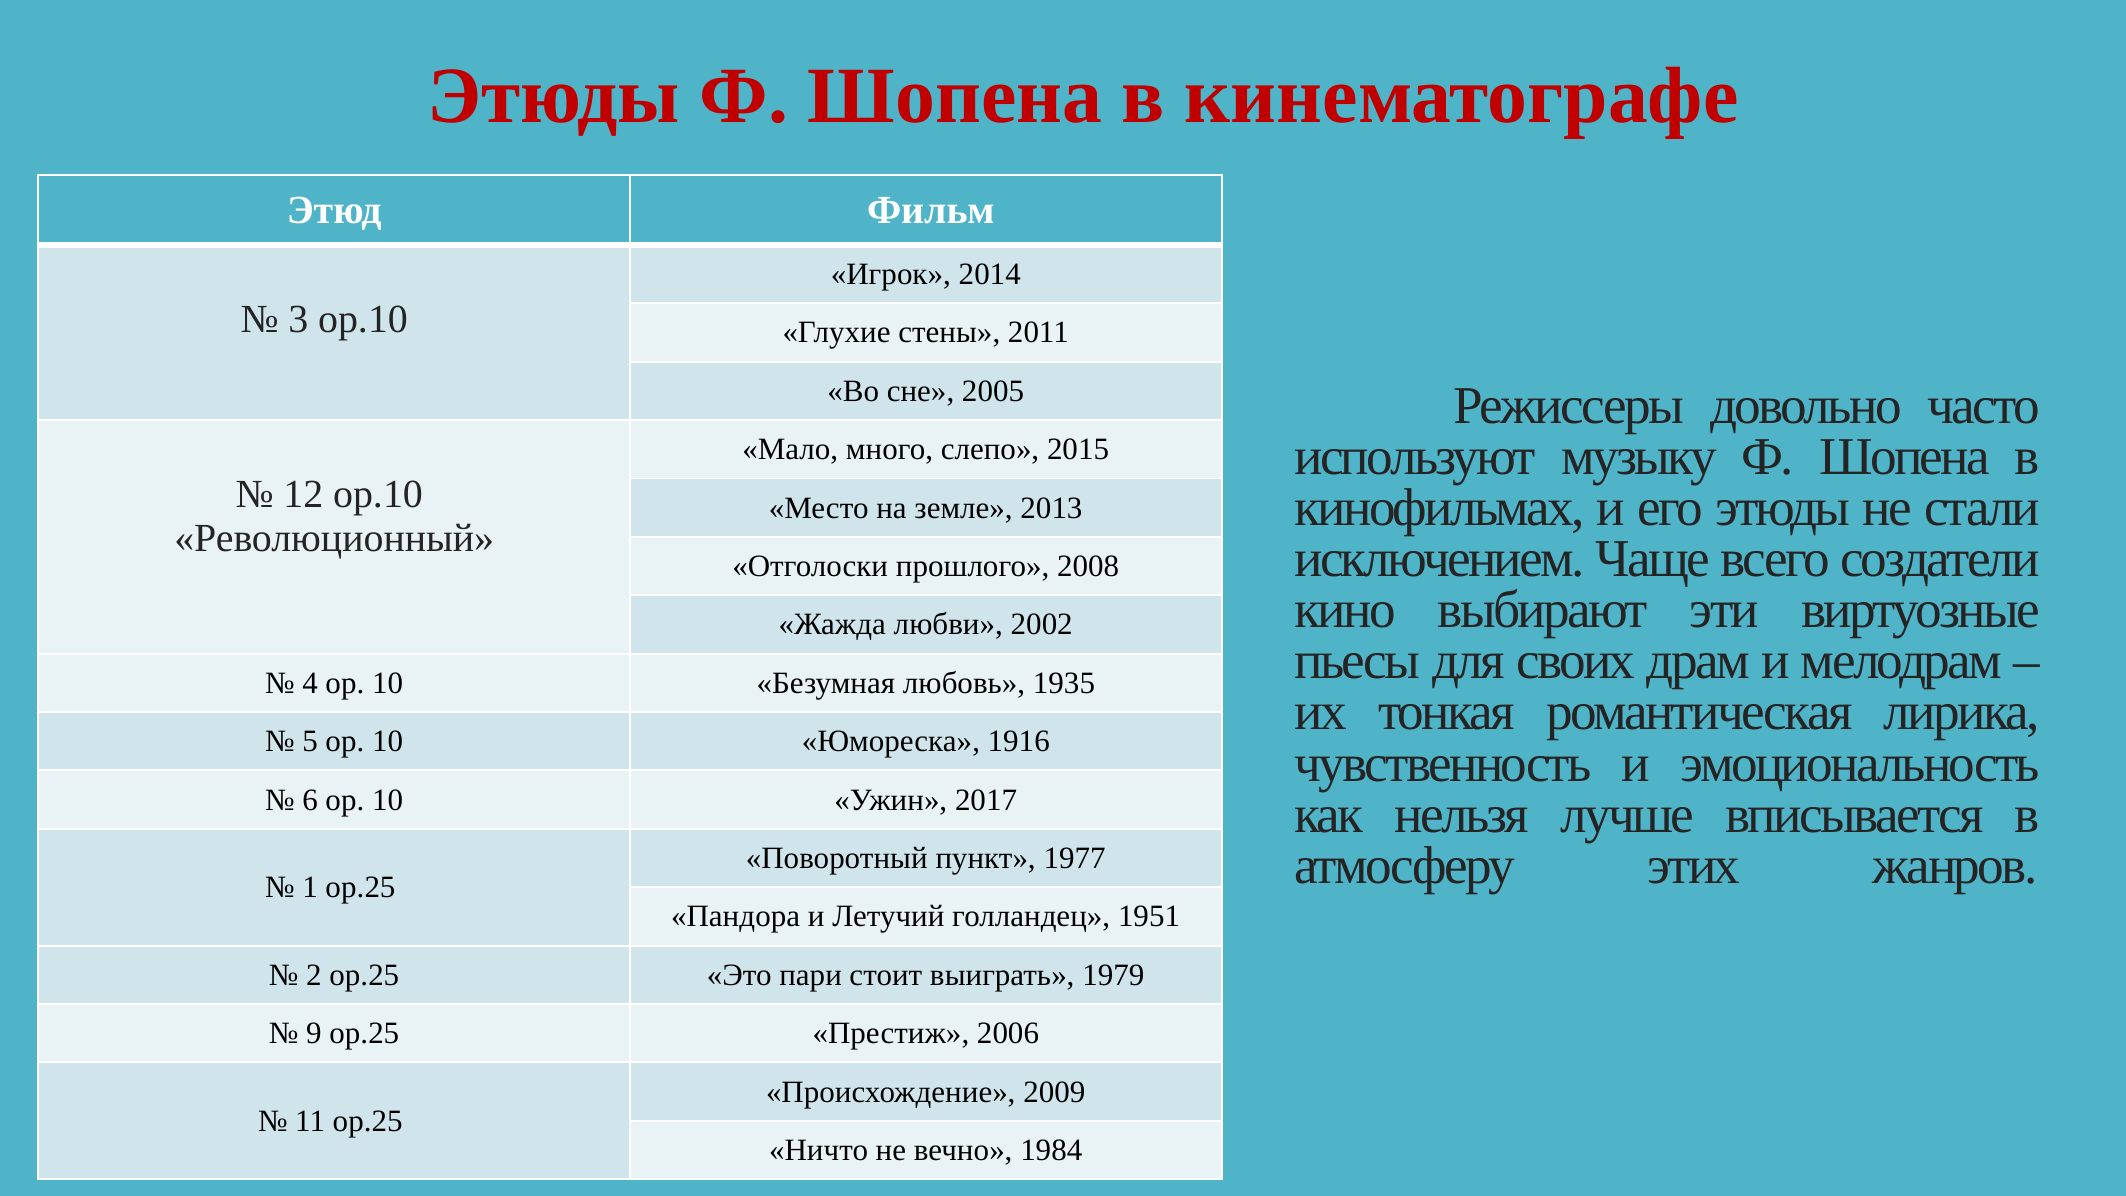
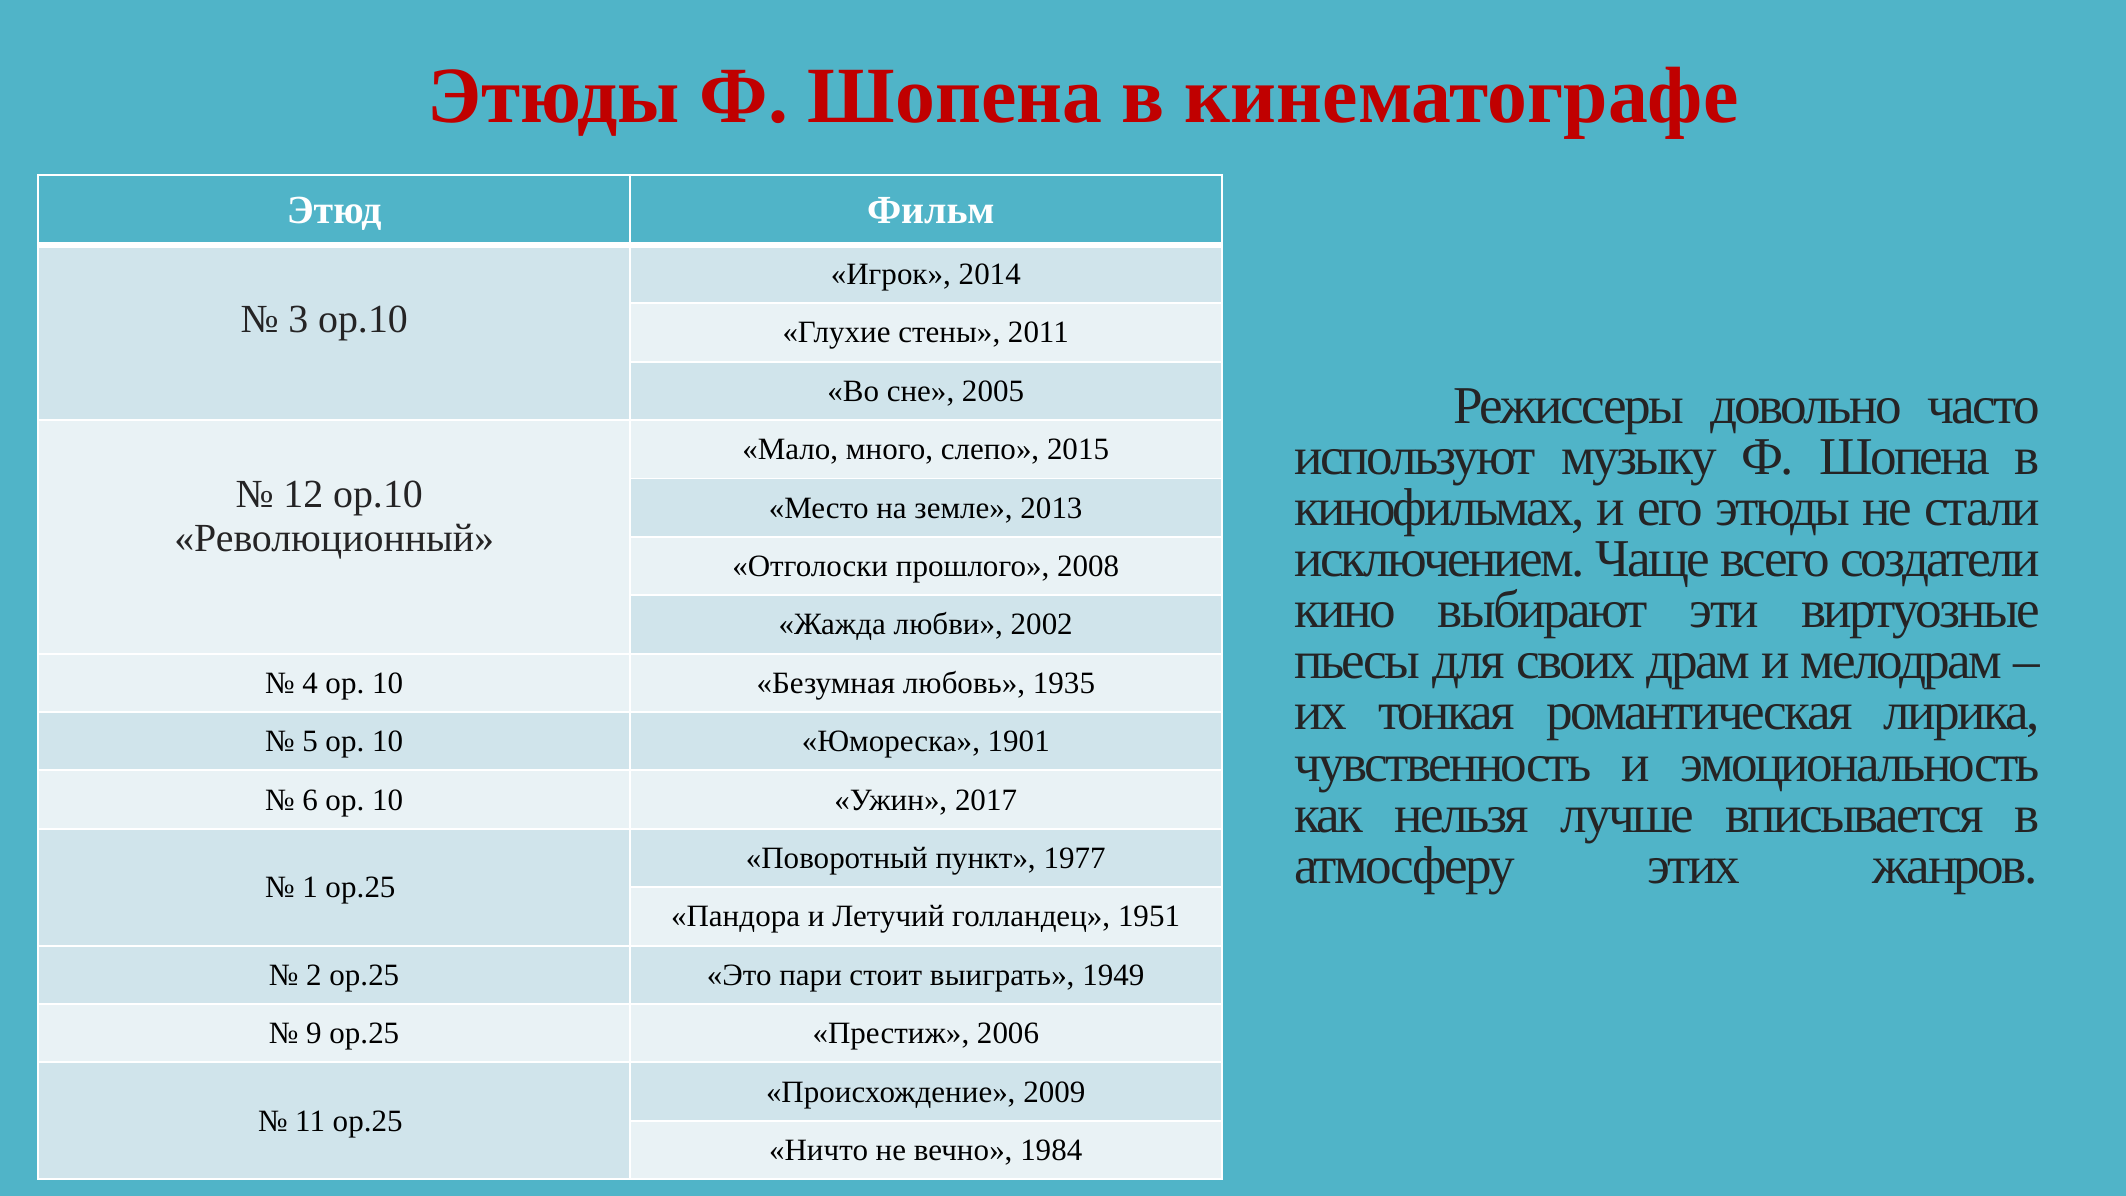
1916: 1916 -> 1901
1979: 1979 -> 1949
